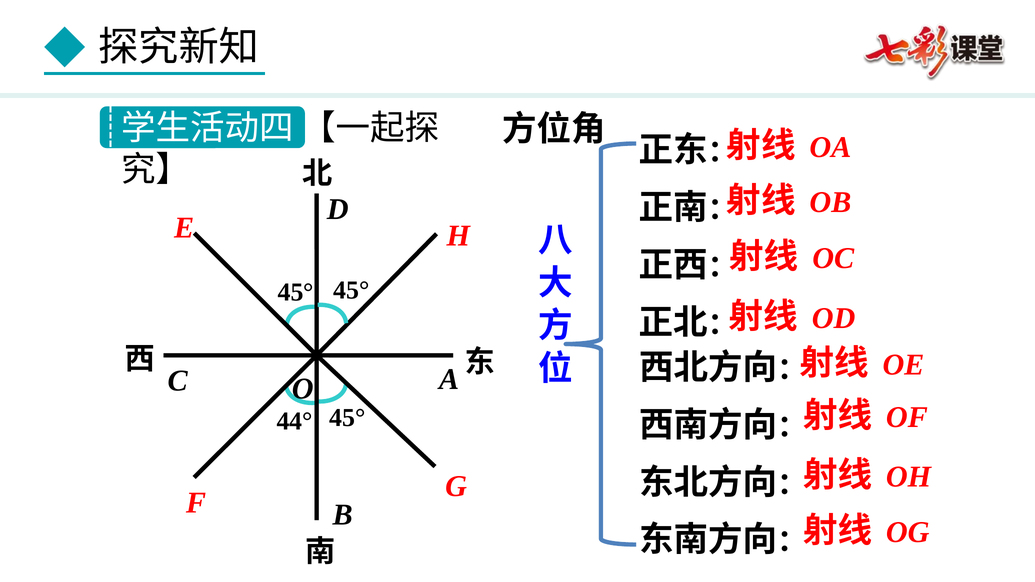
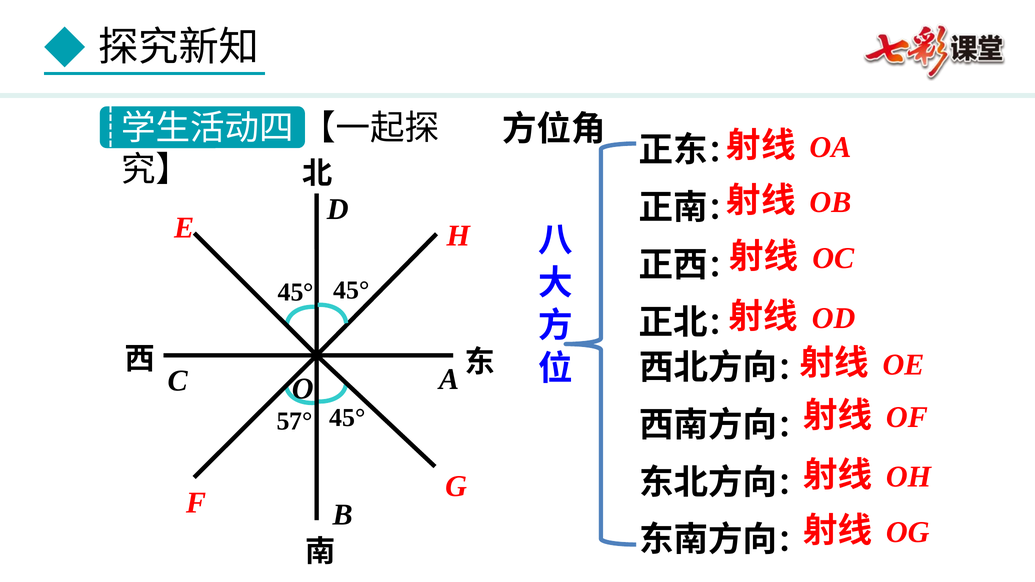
44°: 44° -> 57°
